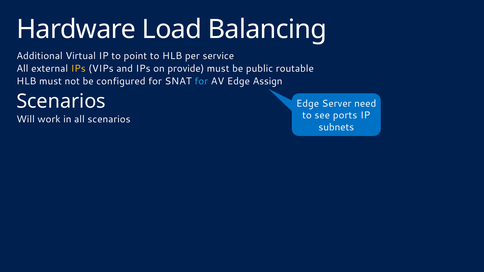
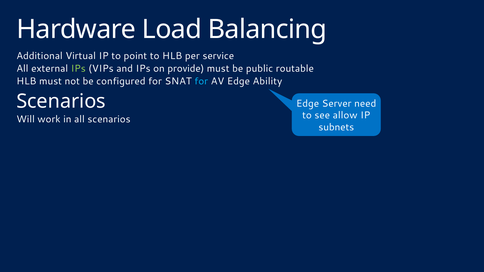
IPs at (78, 69) colour: yellow -> light green
Assign: Assign -> Ability
ports: ports -> allow
